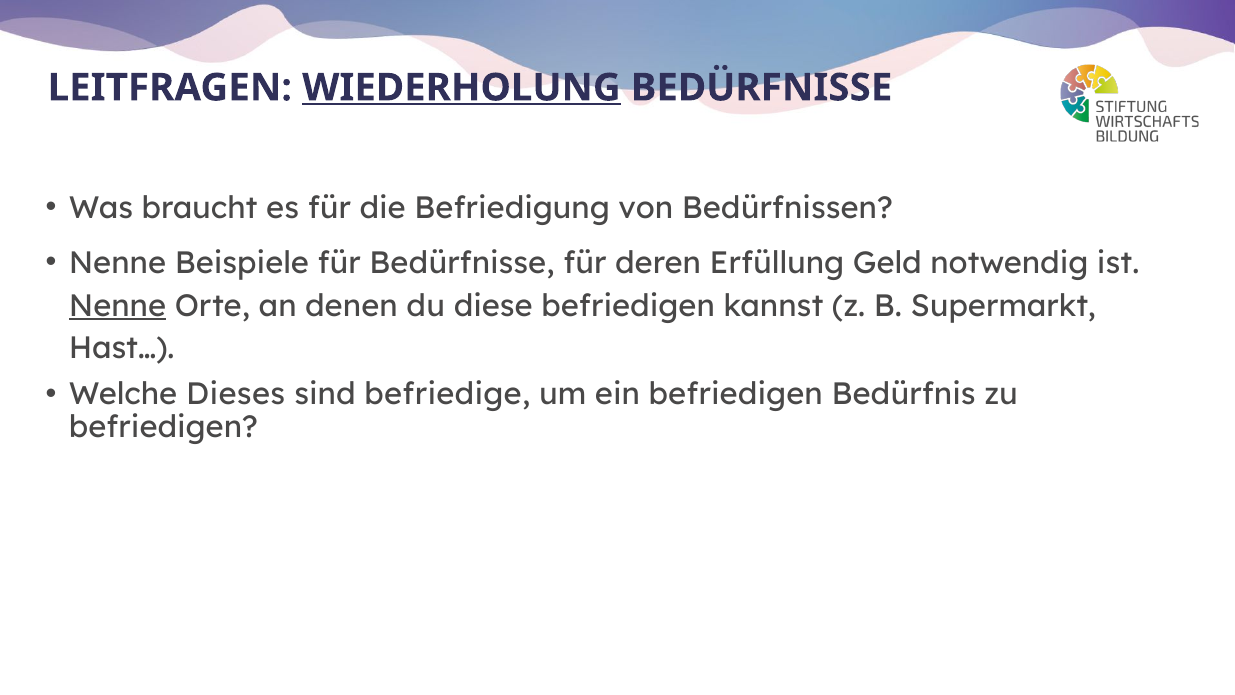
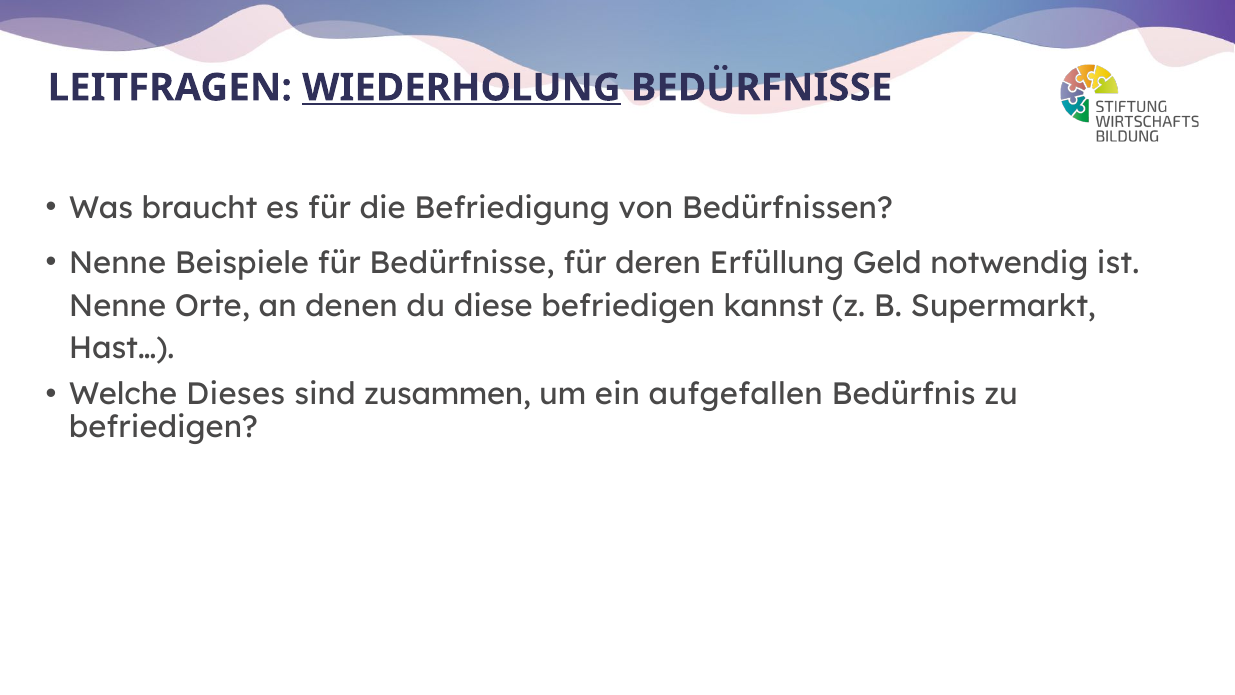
Nenne at (117, 306) underline: present -> none
befriedige: befriedige -> zusammen
ein befriedigen: befriedigen -> aufgefallen
